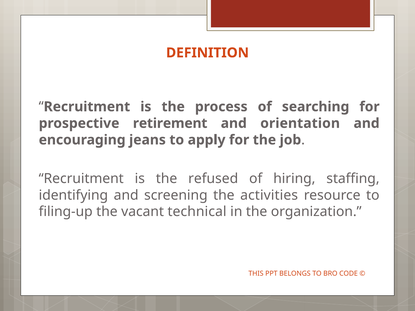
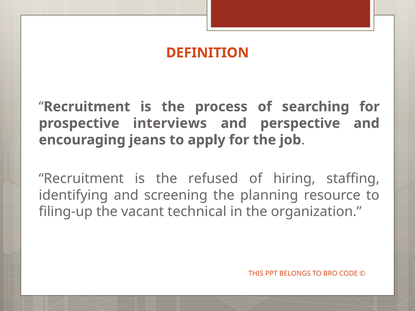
retirement: retirement -> interviews
orientation: orientation -> perspective
activities: activities -> planning
